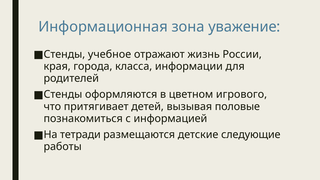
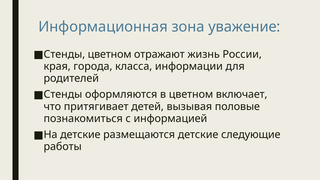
Стенды учебное: учебное -> цветном
игрового: игрового -> включает
На тетради: тетради -> детские
